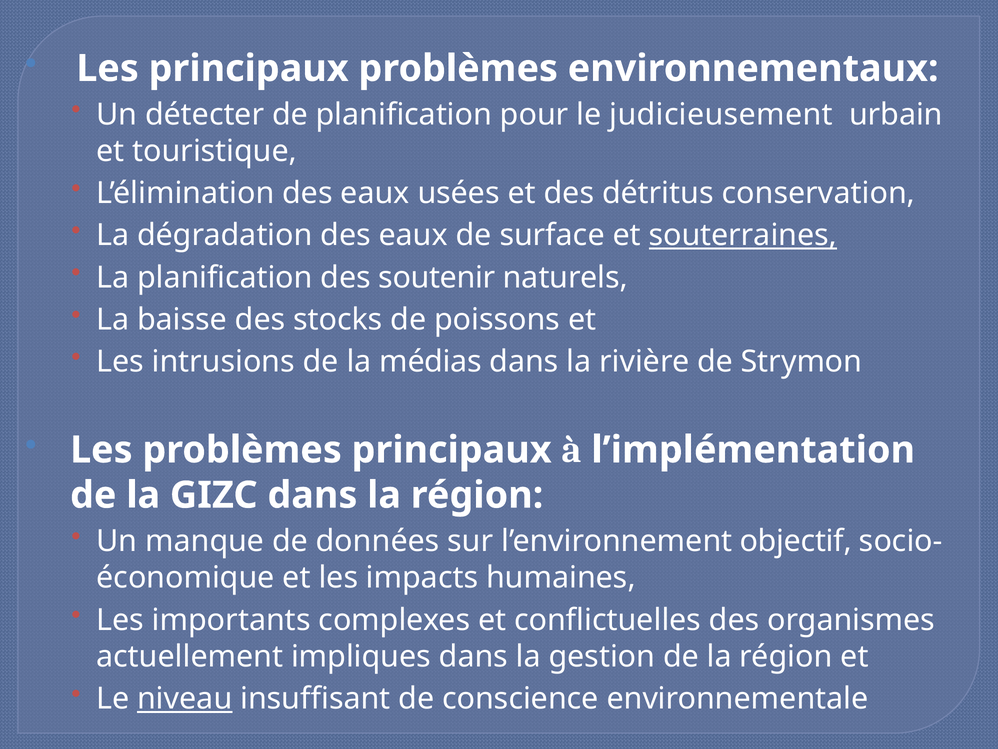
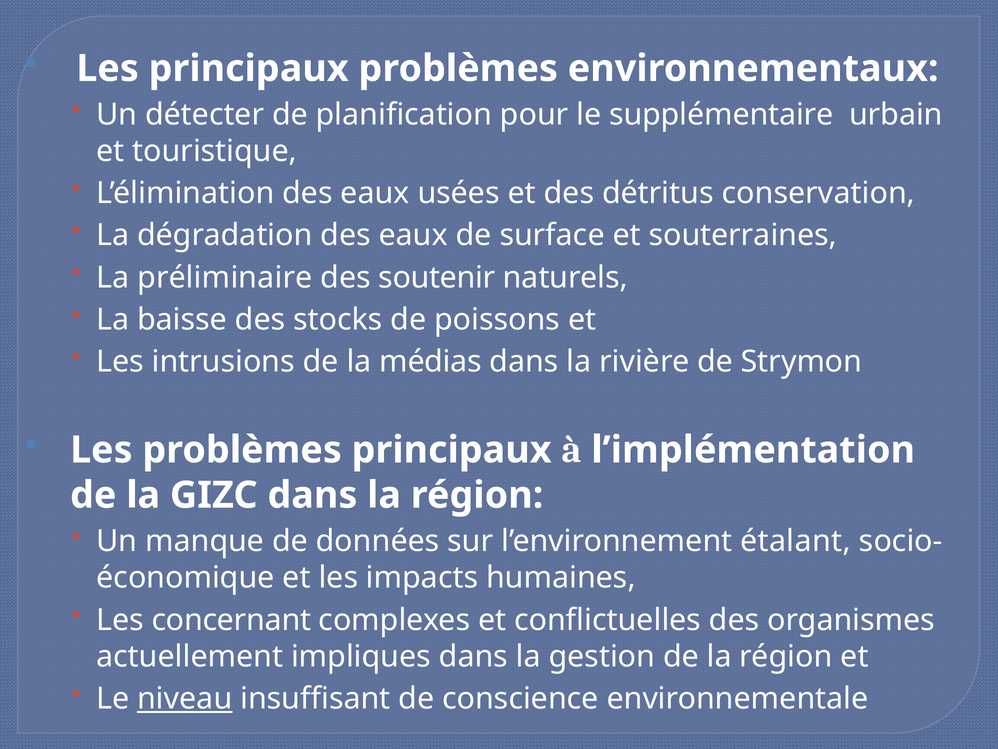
judicieusement: judicieusement -> supplémentaire
souterraines underline: present -> none
La planification: planification -> préliminaire
objectif: objectif -> étalant
importants: importants -> concernant
